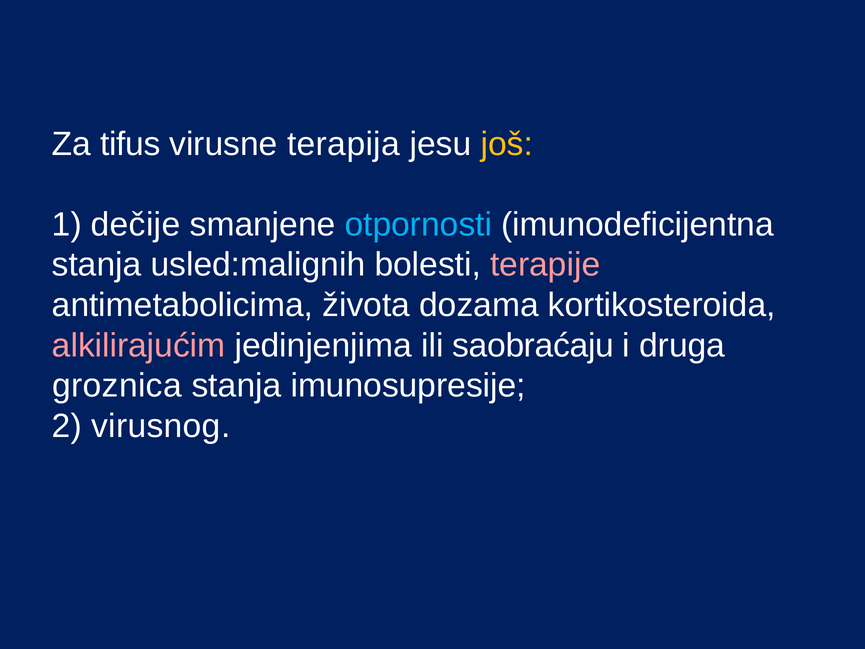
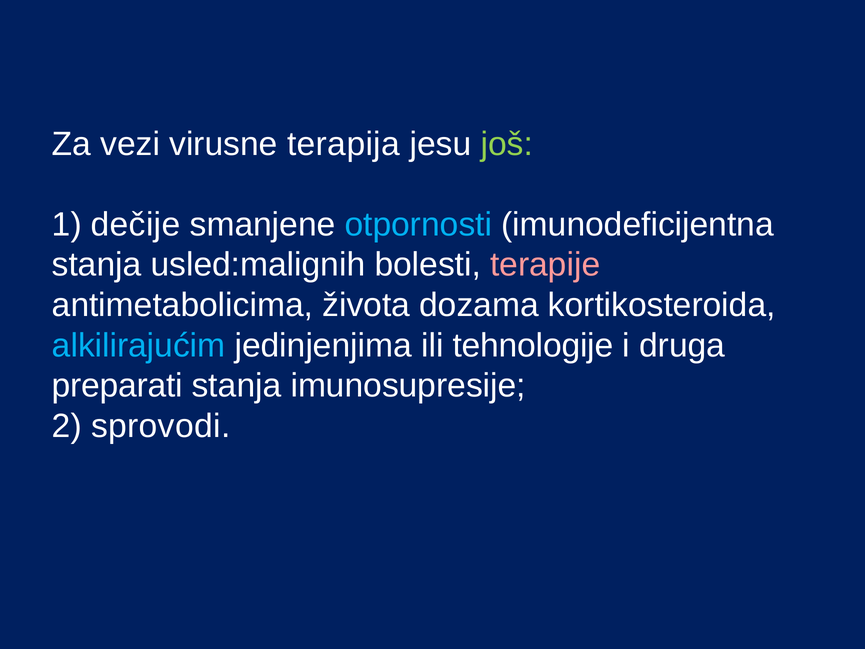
tifus: tifus -> vezi
još colour: yellow -> light green
alkilirajućim colour: pink -> light blue
saobraćaju: saobraćaju -> tehnologije
groznica: groznica -> preparati
virusnog: virusnog -> sprovodi
